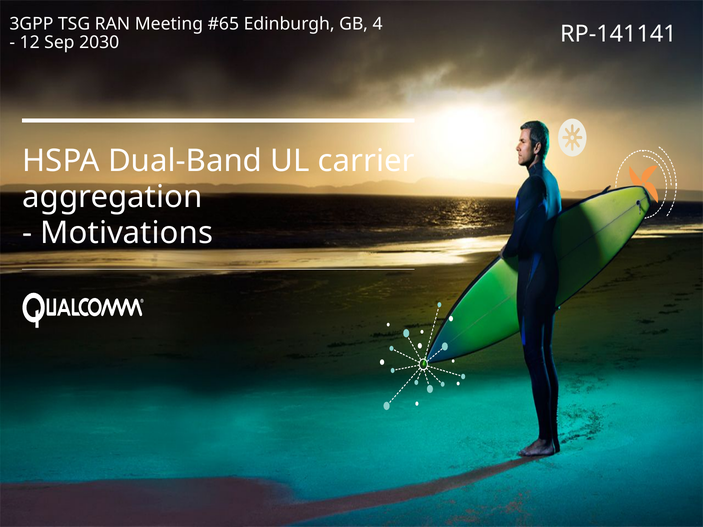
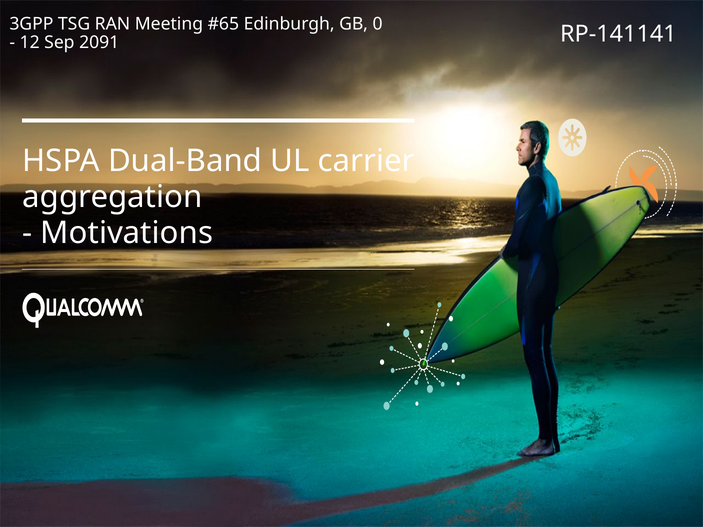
4: 4 -> 0
2030: 2030 -> 2091
